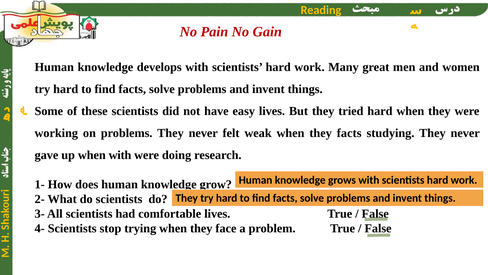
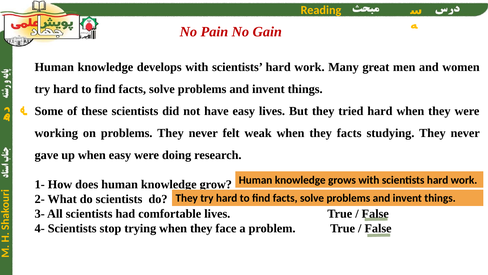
when with: with -> easy
